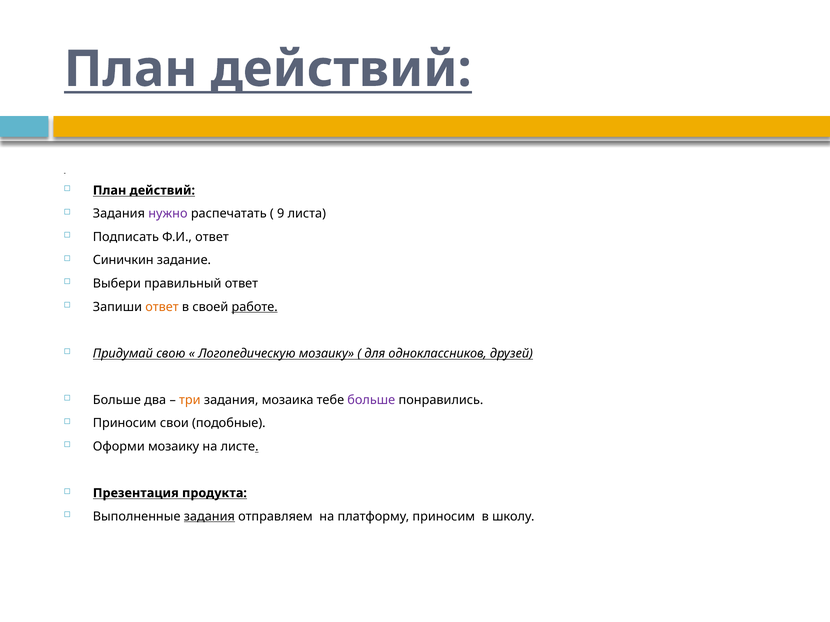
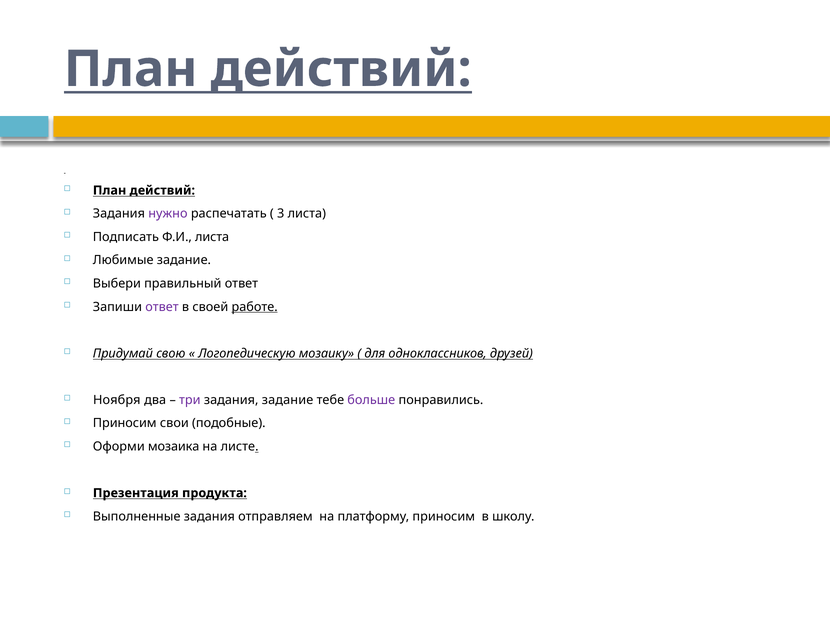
9: 9 -> 3
Ф.И ответ: ответ -> листа
Синичкин: Синичкин -> Любимые
ответ at (162, 307) colour: orange -> purple
Больше at (117, 400): Больше -> Ноября
три colour: orange -> purple
задания мозаика: мозаика -> задание
Оформи мозаику: мозаику -> мозаика
задания at (209, 517) underline: present -> none
